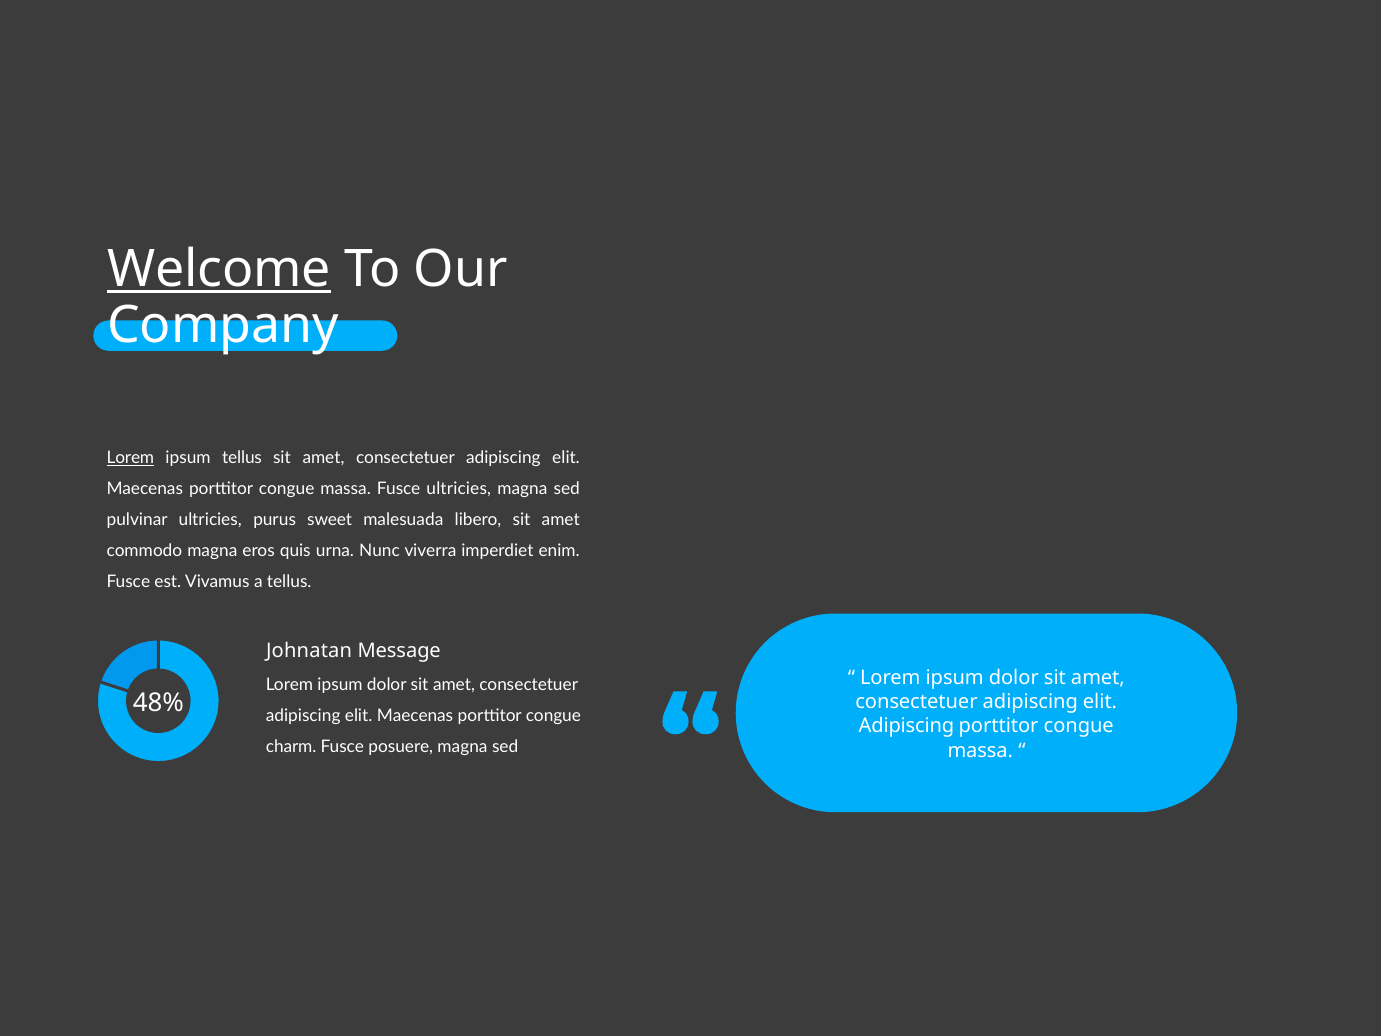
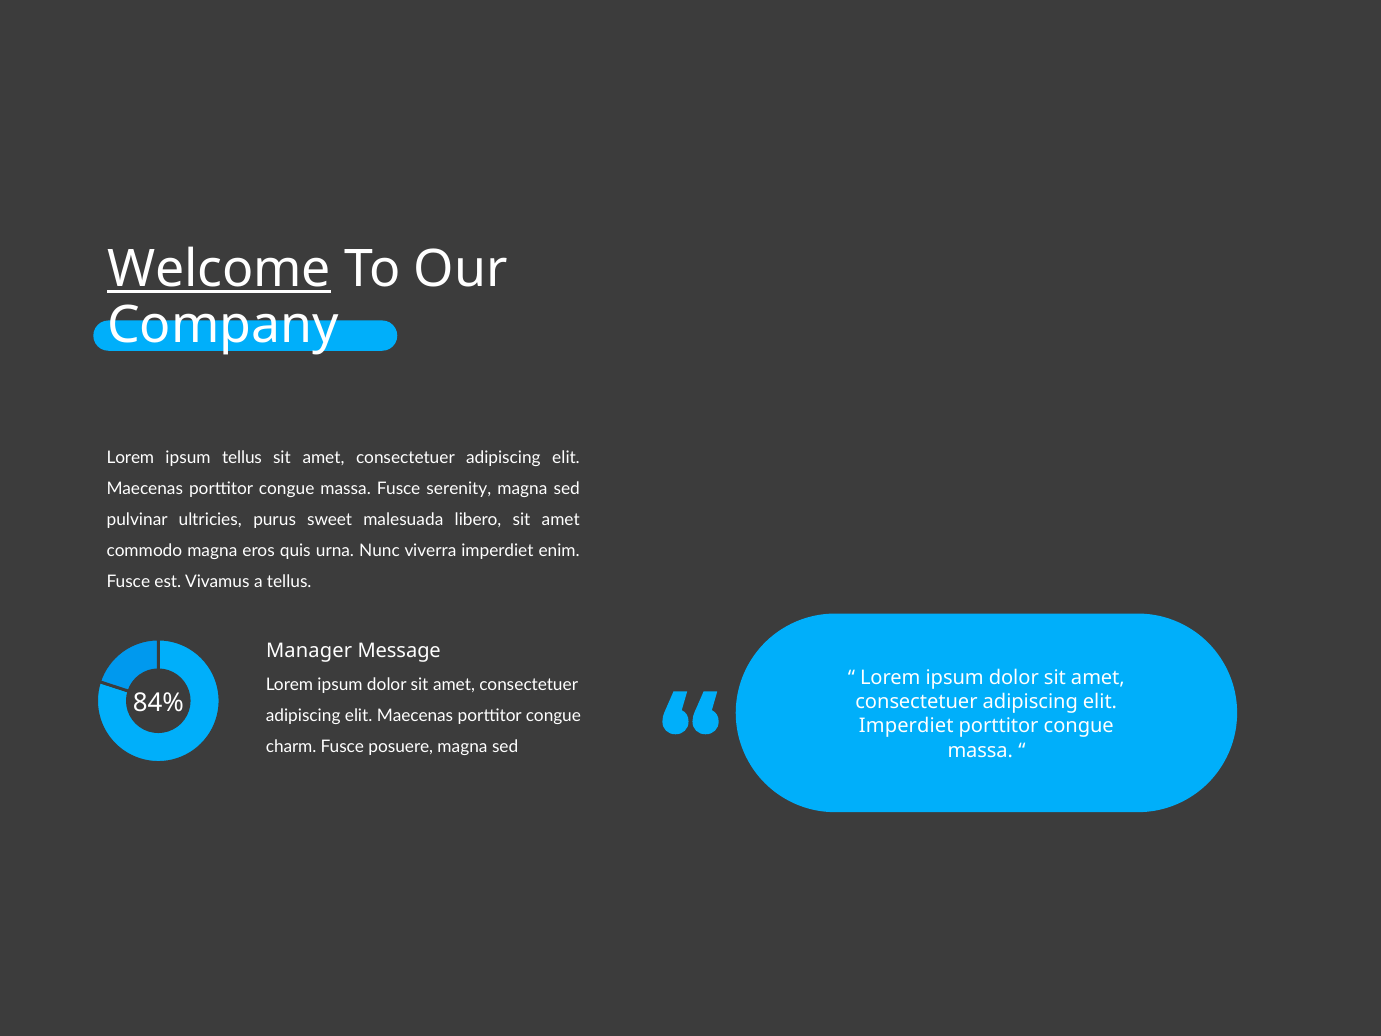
Lorem at (130, 457) underline: present -> none
Fusce ultricies: ultricies -> serenity
Johnatan: Johnatan -> Manager
48%: 48% -> 84%
Adipiscing at (906, 726): Adipiscing -> Imperdiet
